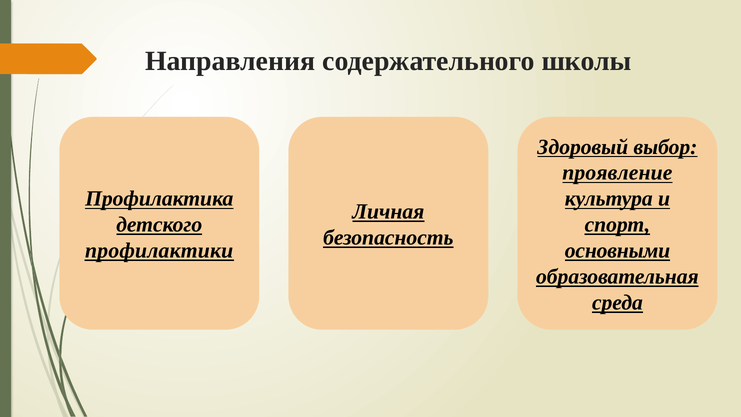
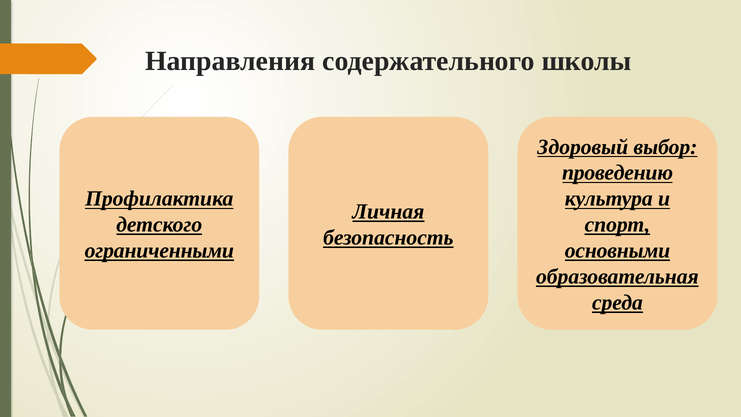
проявление: проявление -> проведению
профилактики: профилактики -> ограниченными
